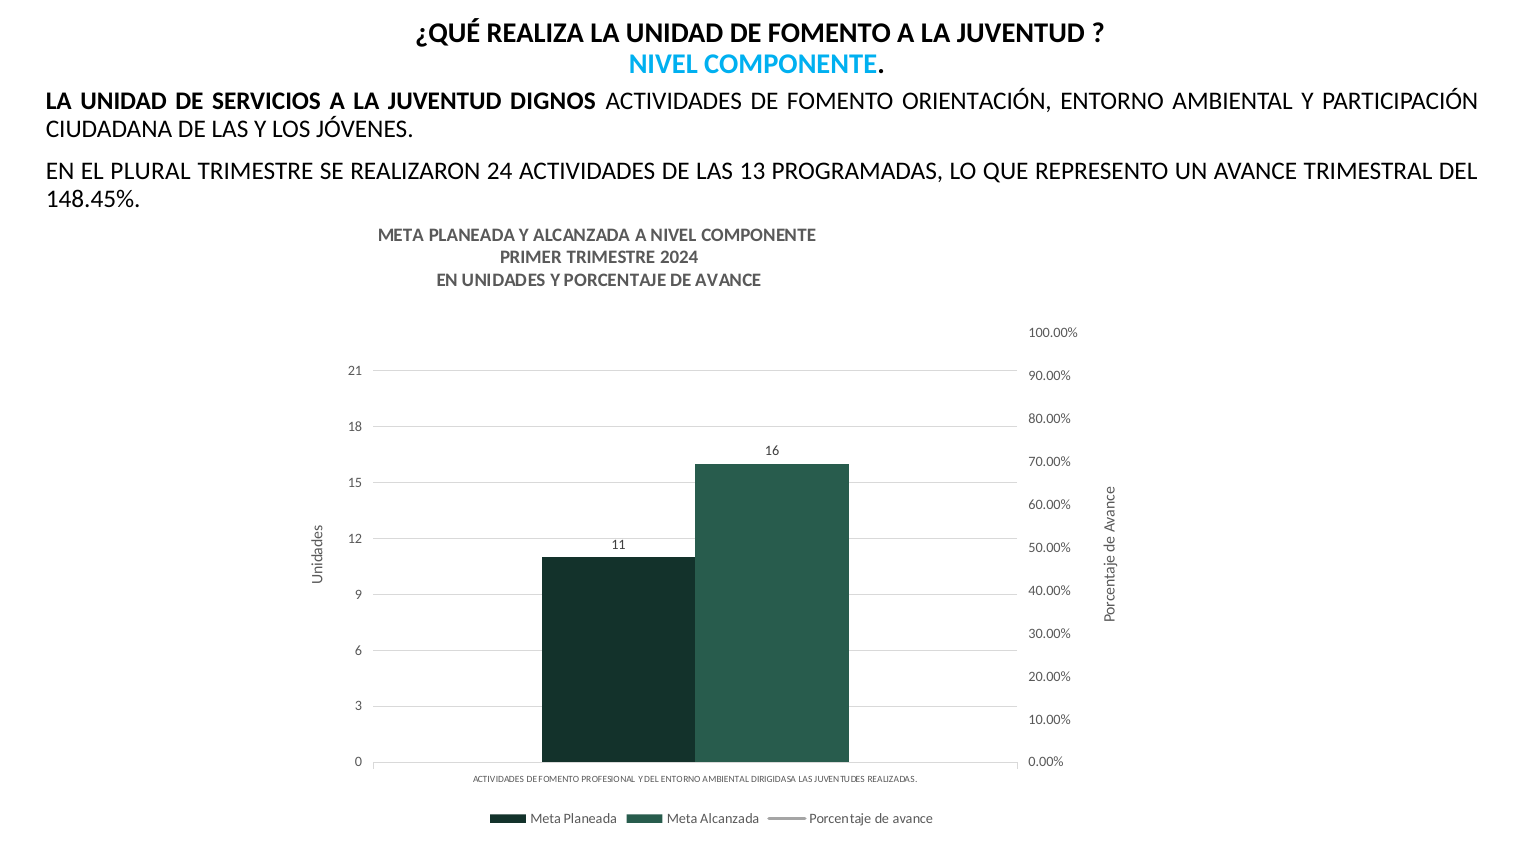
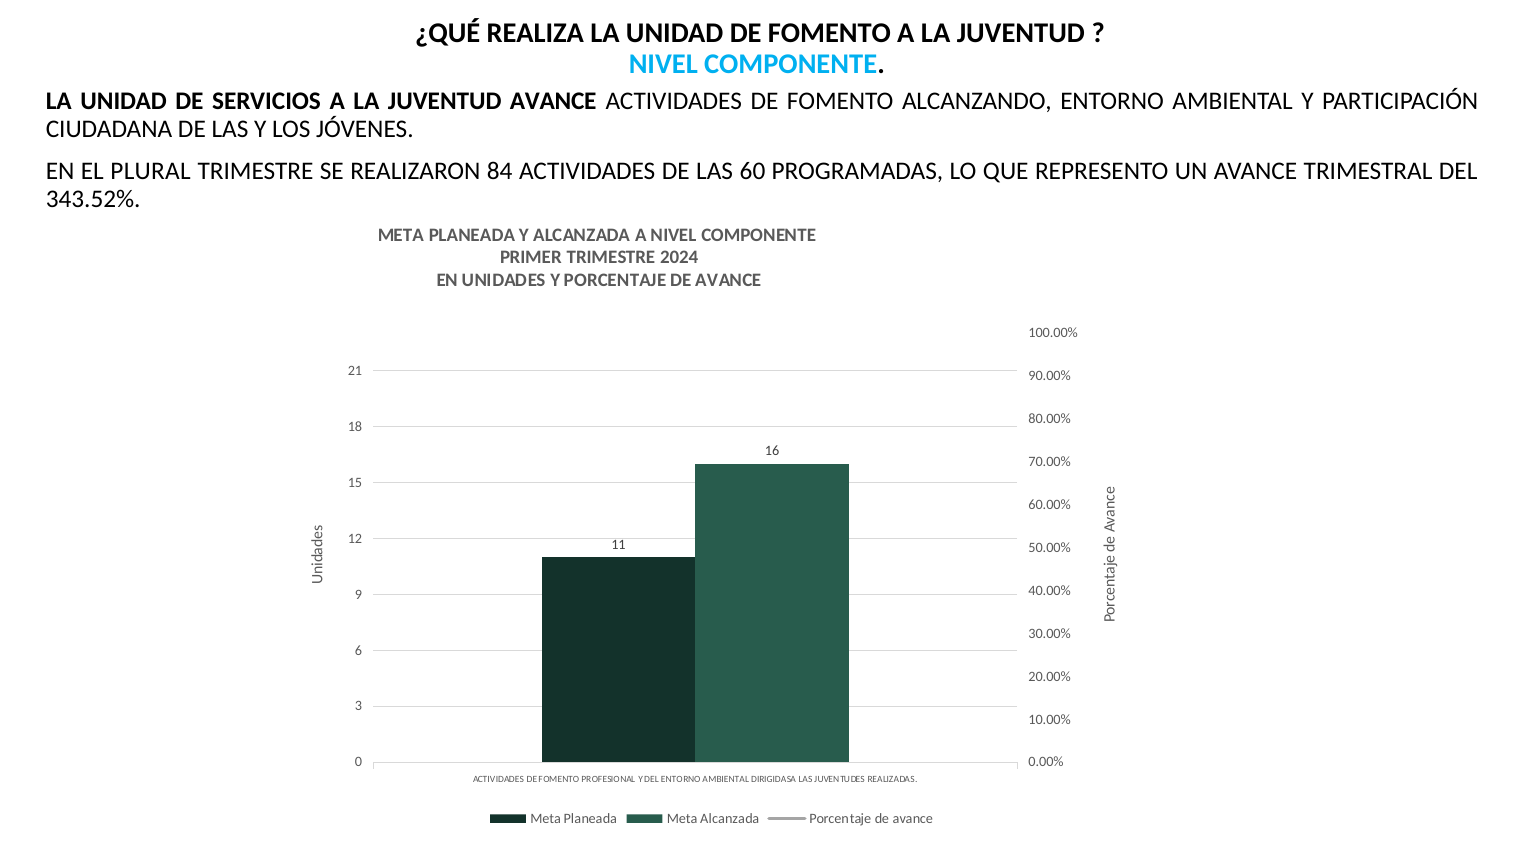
JUVENTUD DIGNOS: DIGNOS -> AVANCE
ORIENTACIÓN: ORIENTACIÓN -> ALCANZANDO
24: 24 -> 84
13: 13 -> 60
148.45%: 148.45% -> 343.52%
